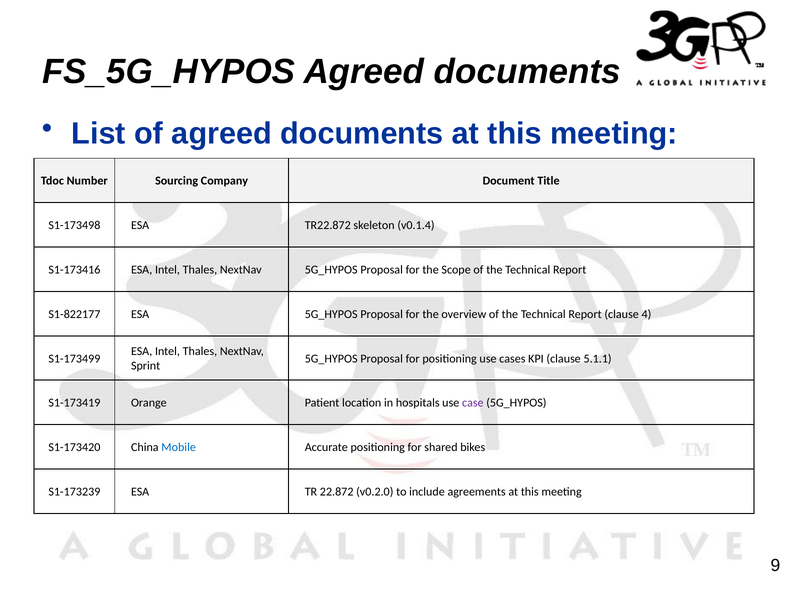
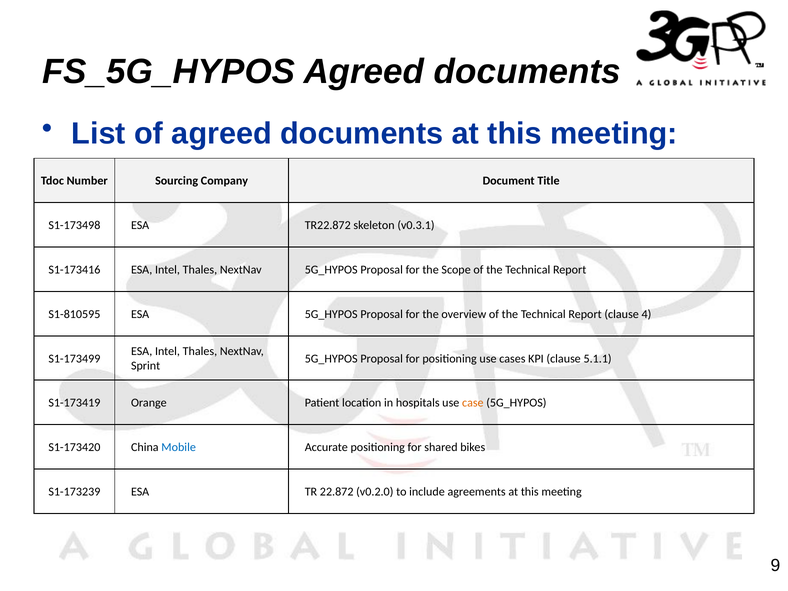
v0.1.4: v0.1.4 -> v0.3.1
S1-822177: S1-822177 -> S1-810595
case colour: purple -> orange
